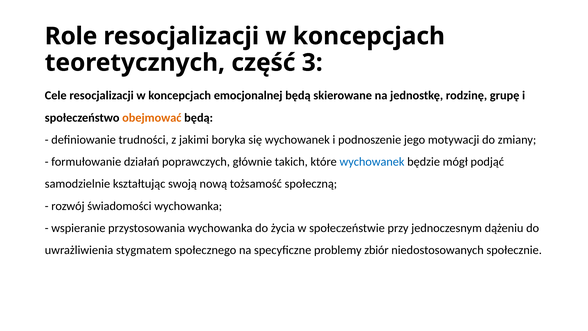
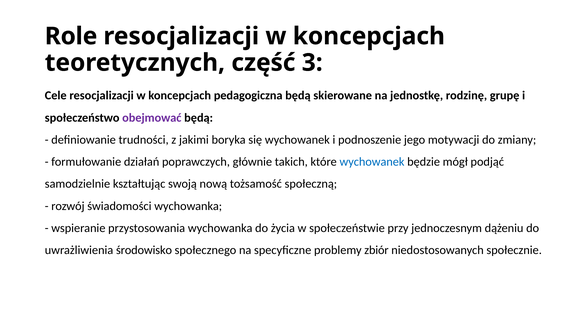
emocjonalnej: emocjonalnej -> pedagogiczna
obejmować colour: orange -> purple
stygmatem: stygmatem -> środowisko
